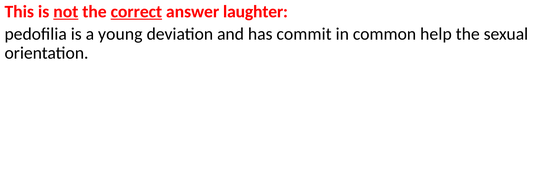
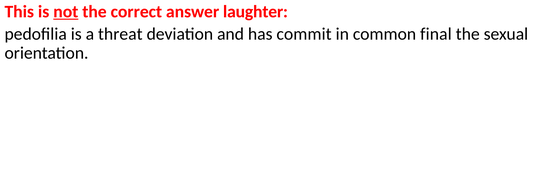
correct underline: present -> none
young: young -> threat
help: help -> final
